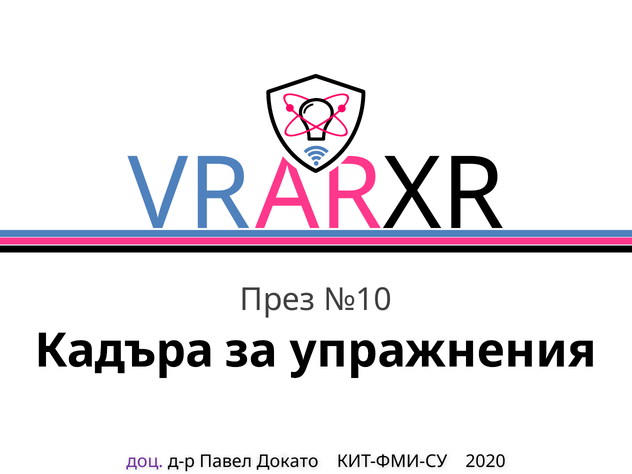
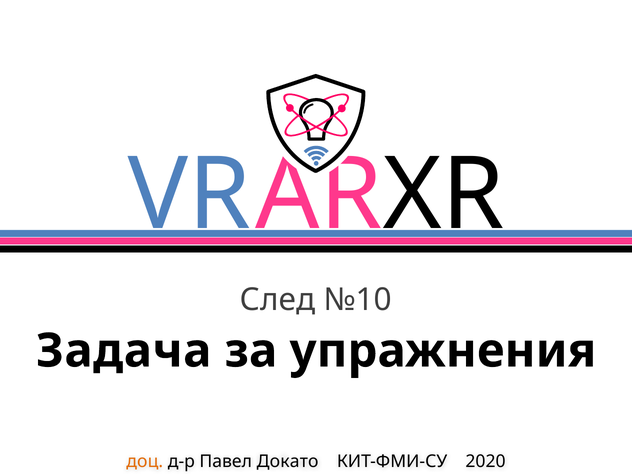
През: През -> След
Кадъра: Кадъра -> Задача
доц colour: purple -> orange
